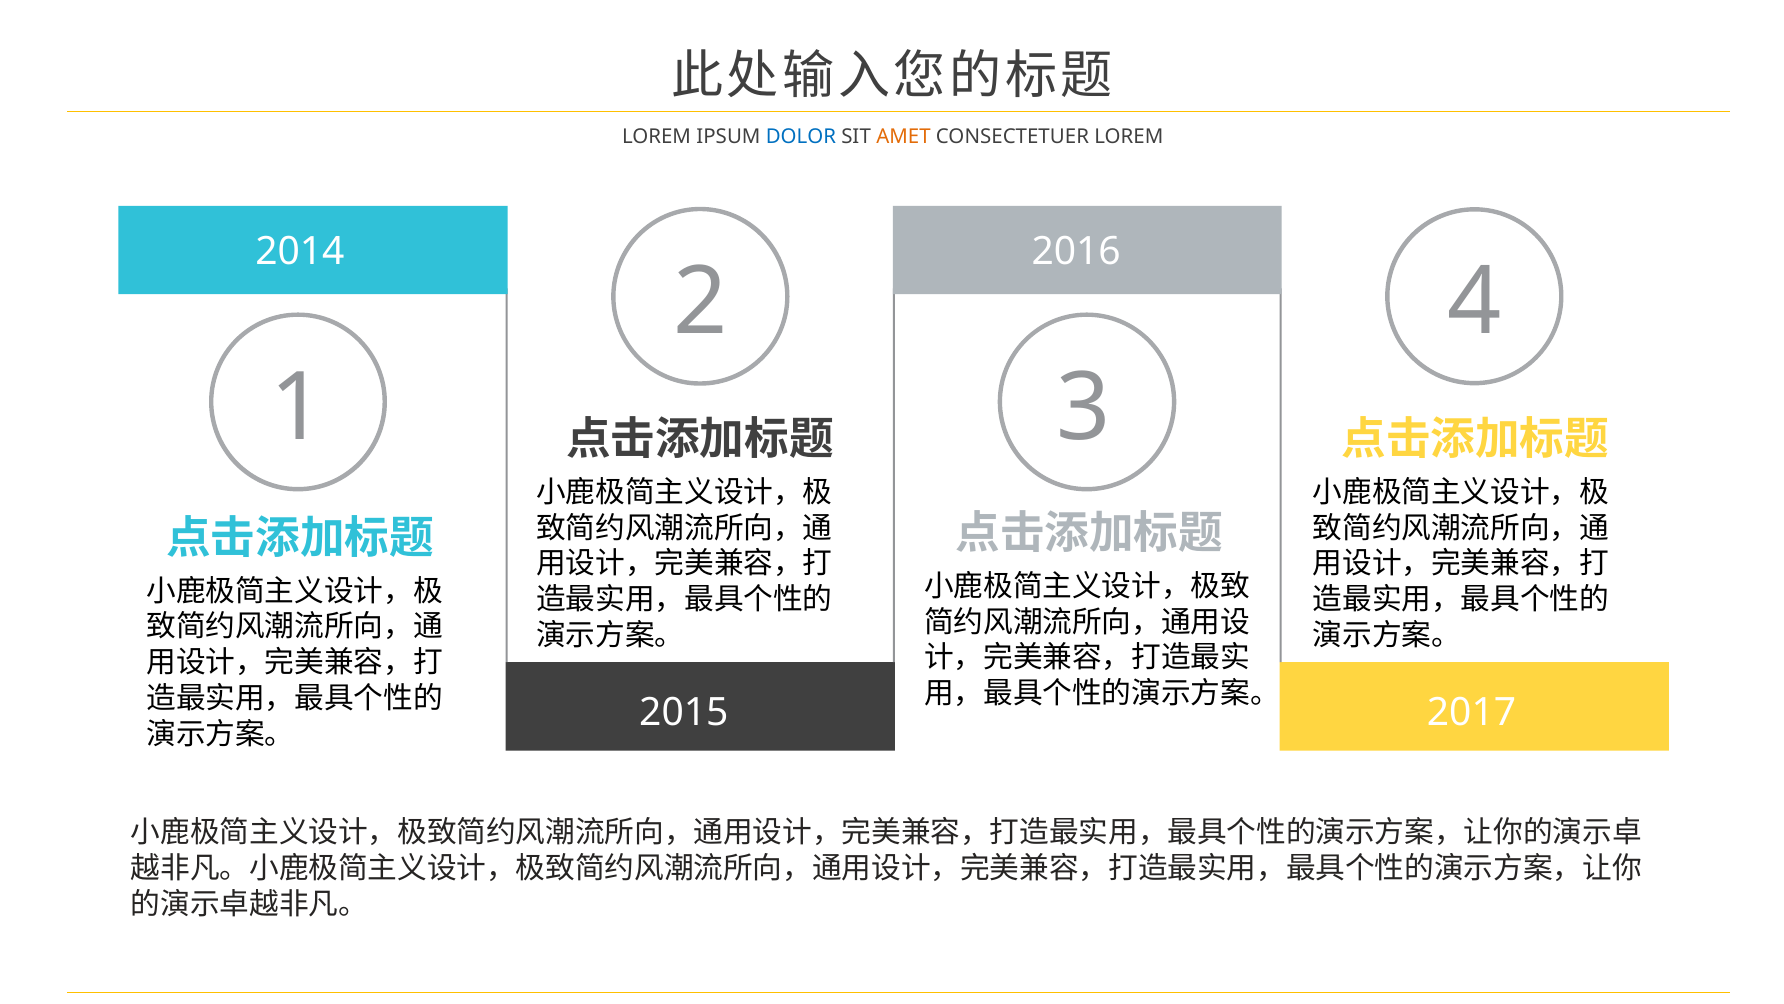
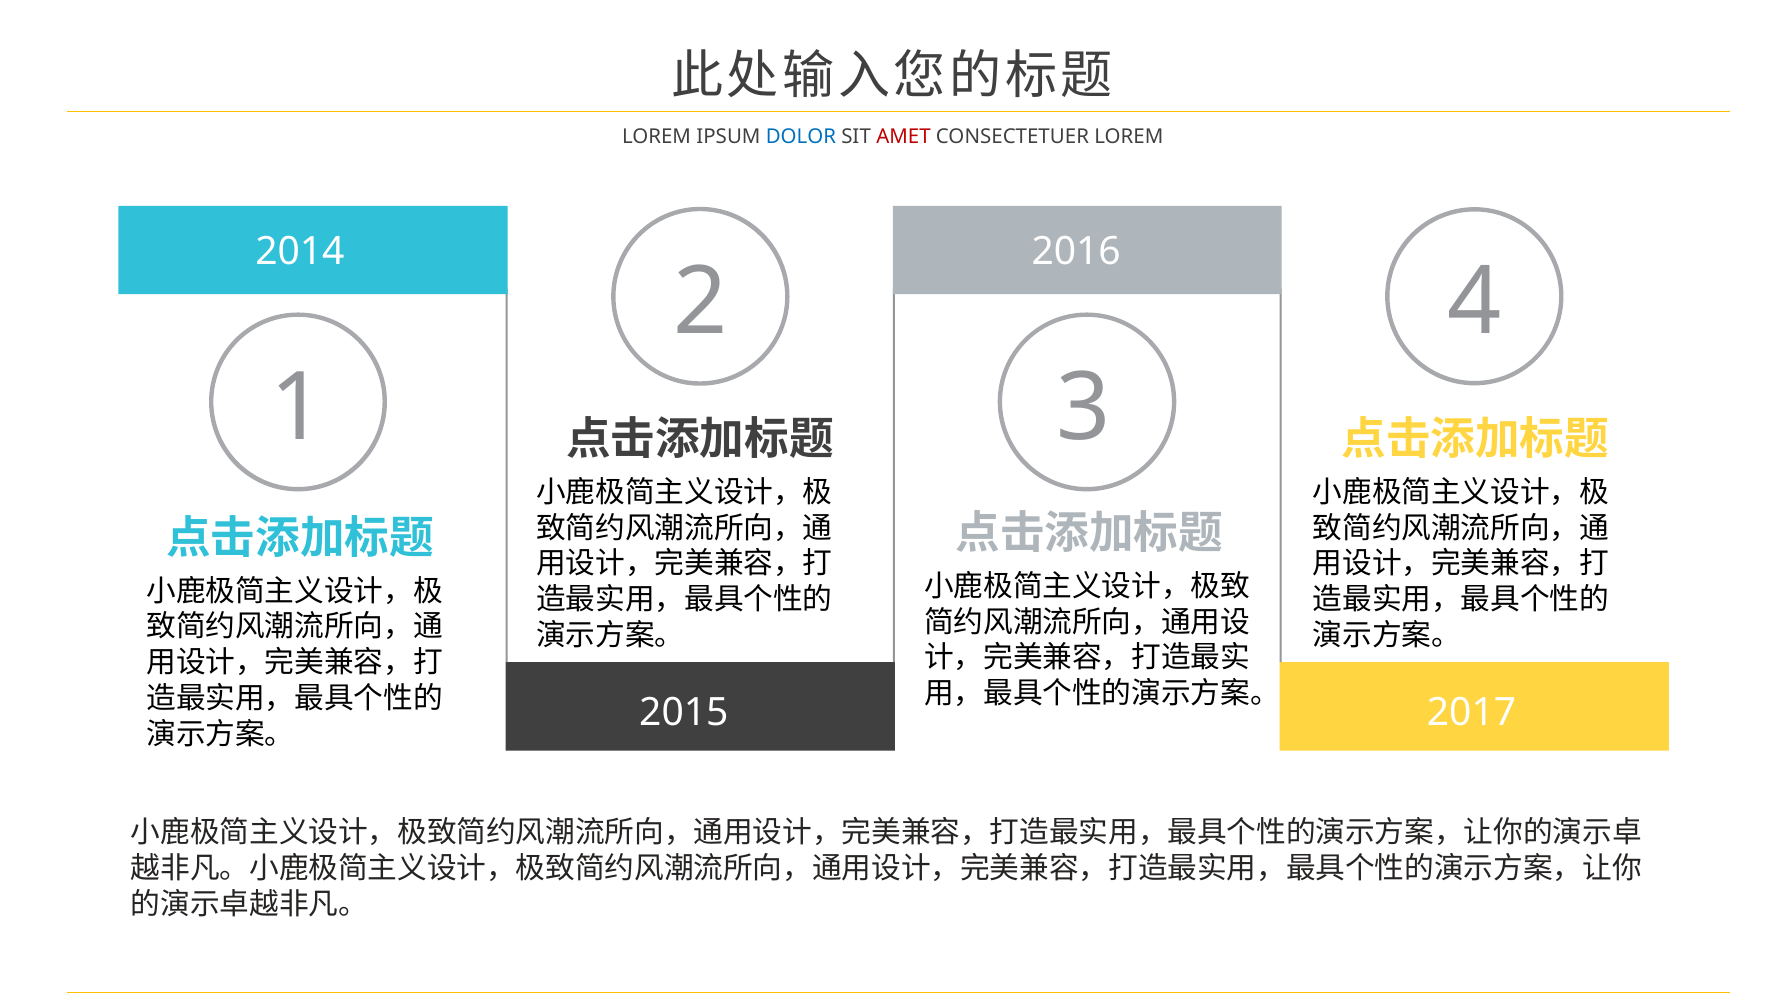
AMET colour: orange -> red
